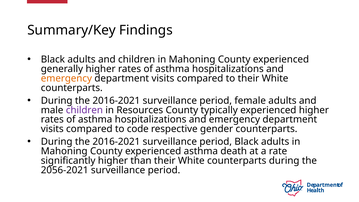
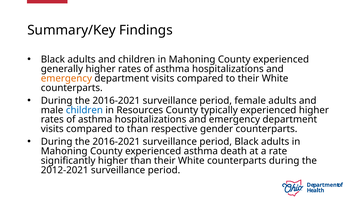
children at (84, 110) colour: purple -> blue
to code: code -> than
2056-2021: 2056-2021 -> 2012-2021
